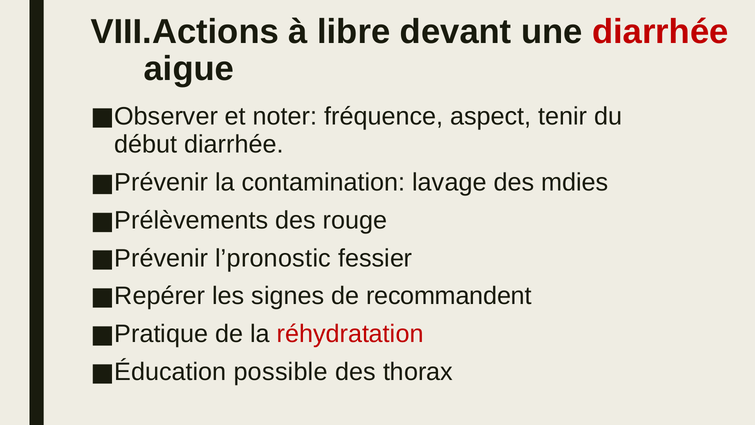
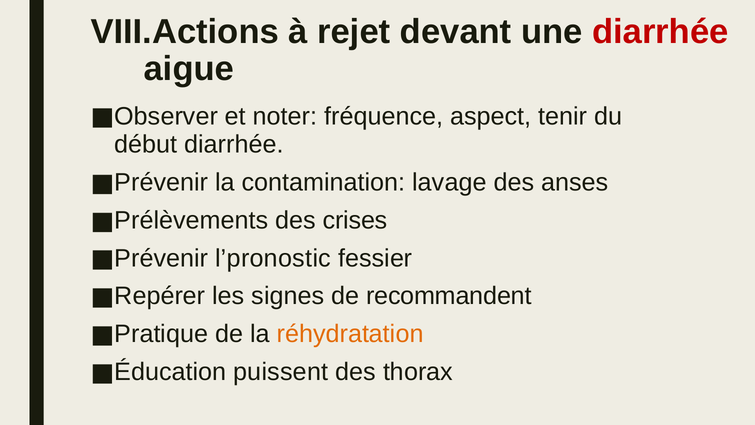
libre: libre -> rejet
mdies: mdies -> anses
rouge: rouge -> crises
réhydratation colour: red -> orange
possible: possible -> puissent
